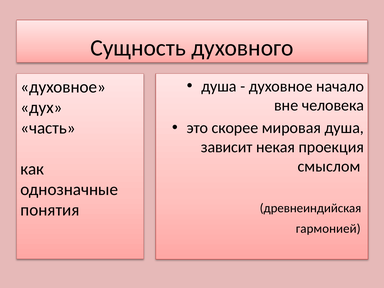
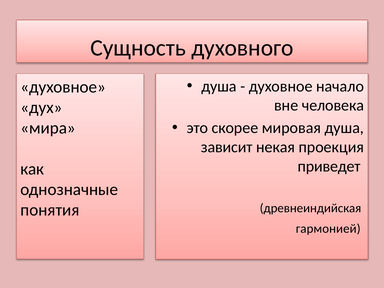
часть: часть -> мира
смыслом: смыслом -> приведет
